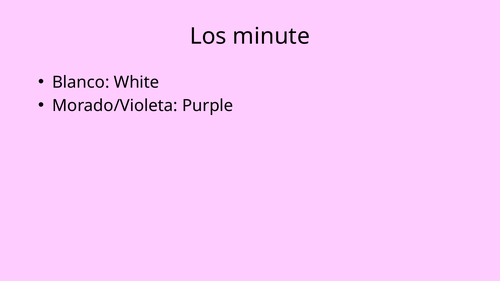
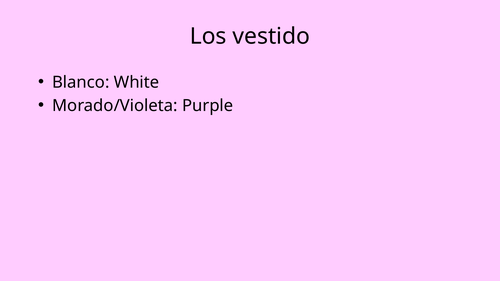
minute: minute -> vestido
